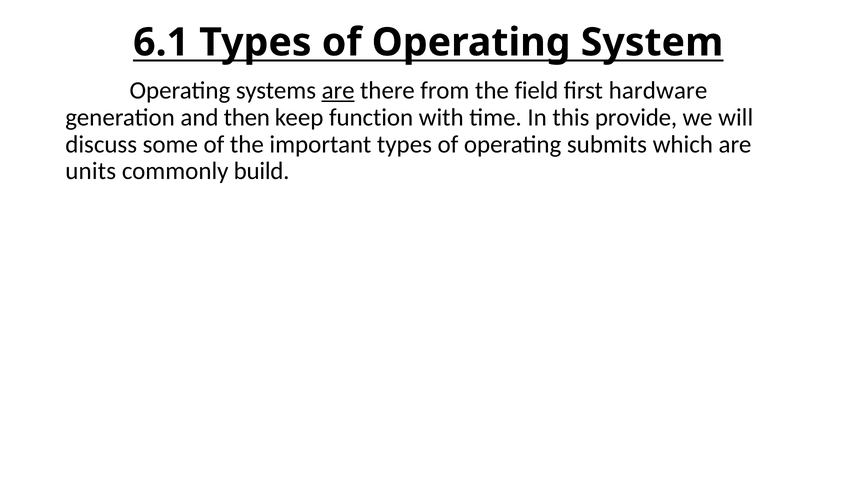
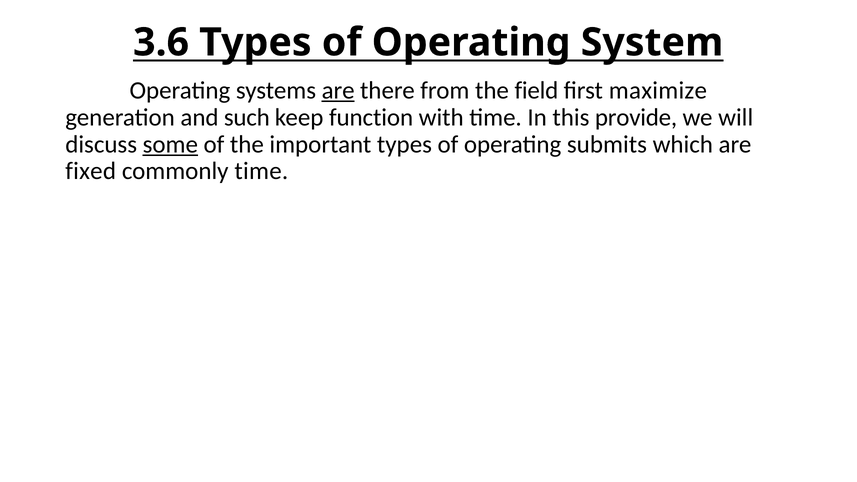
6.1: 6.1 -> 3.6
hardware: hardware -> maximize
then: then -> such
some underline: none -> present
units: units -> fixed
commonly build: build -> time
